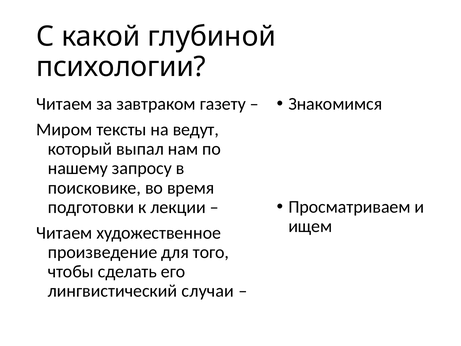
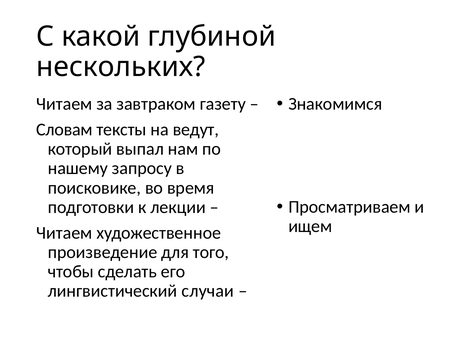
психологии: психологии -> нескольких
Миром: Миром -> Словам
